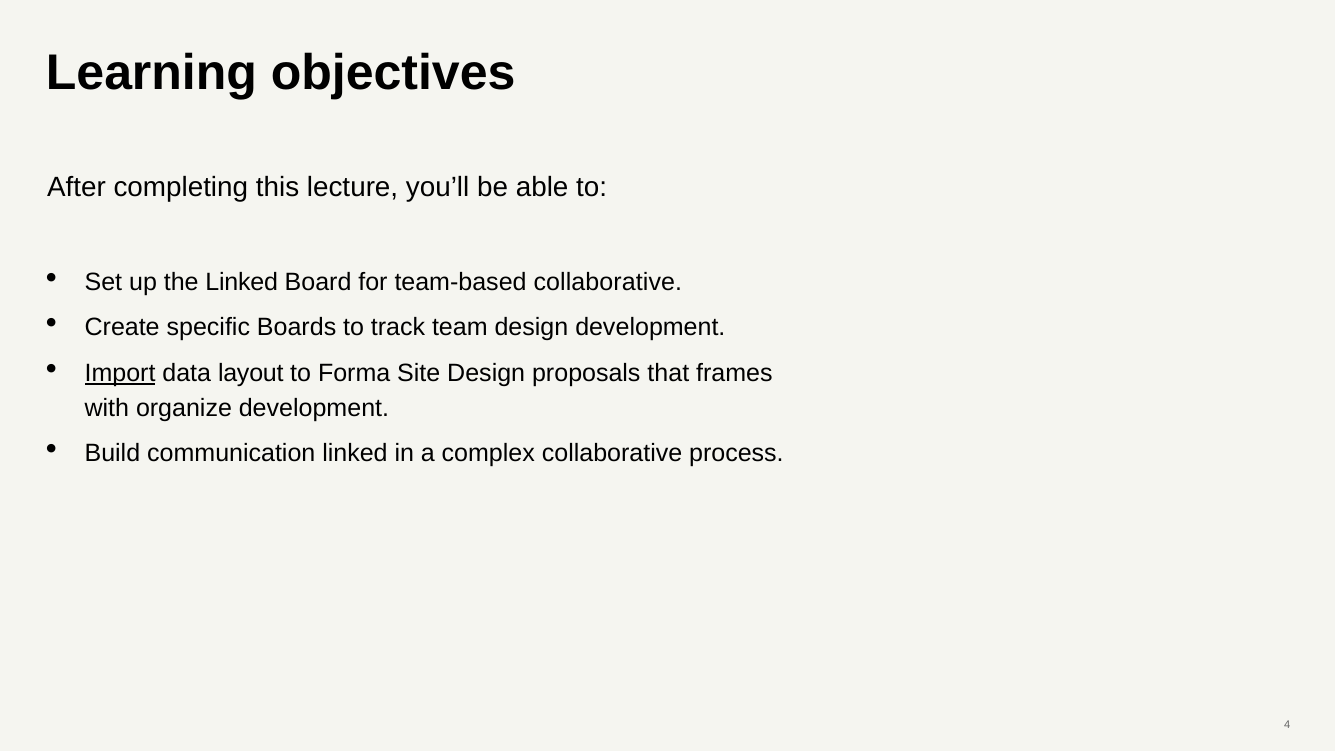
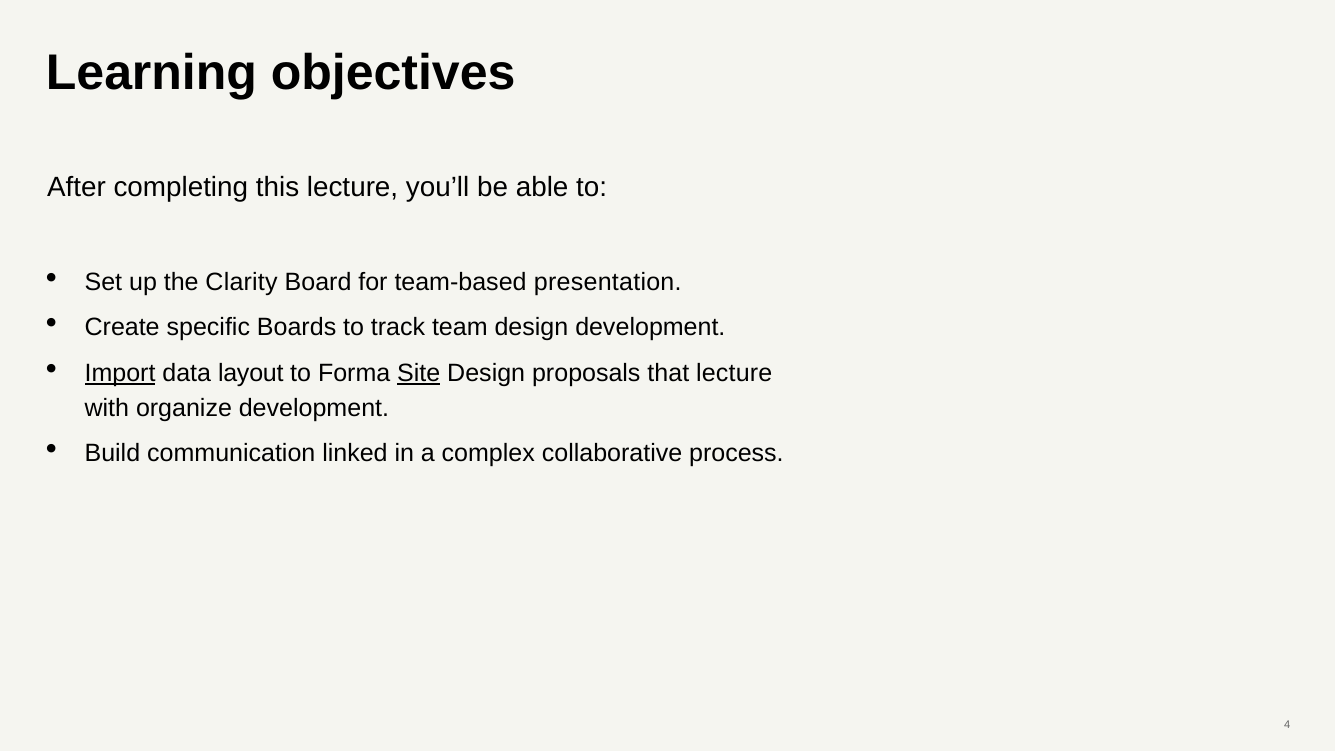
the Linked: Linked -> Clarity
team-based collaborative: collaborative -> presentation
Site underline: none -> present
that frames: frames -> lecture
